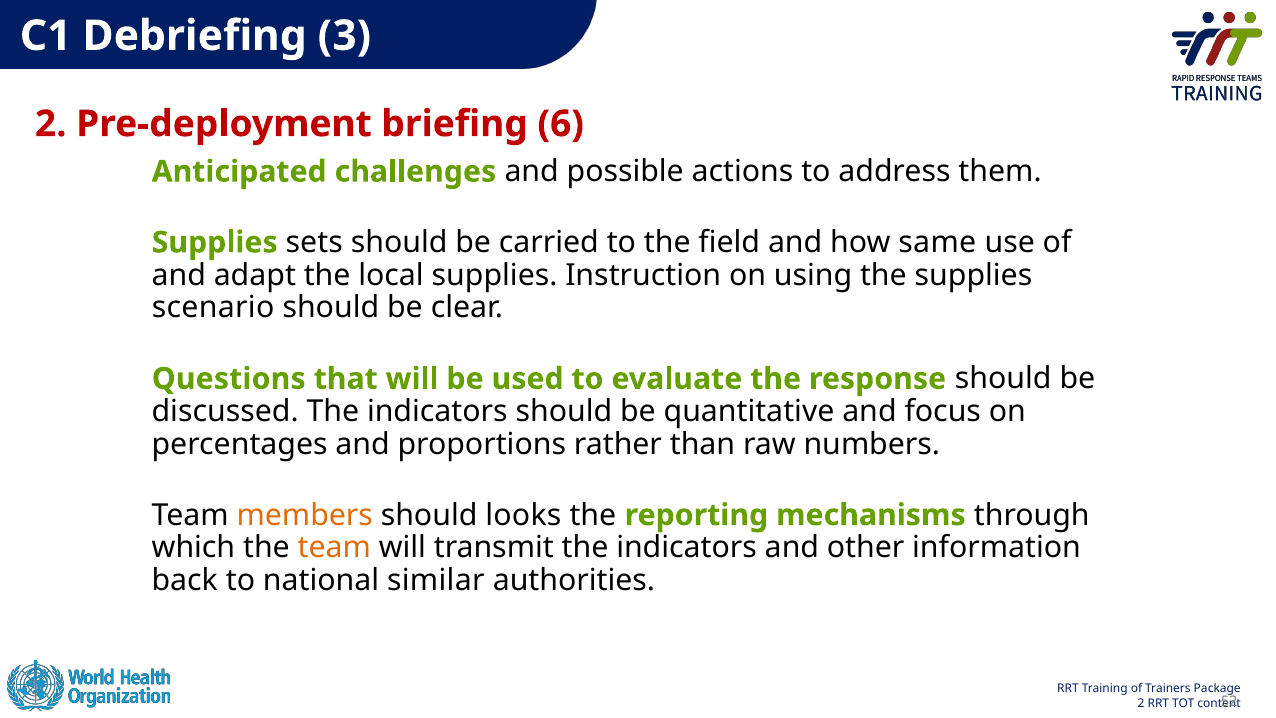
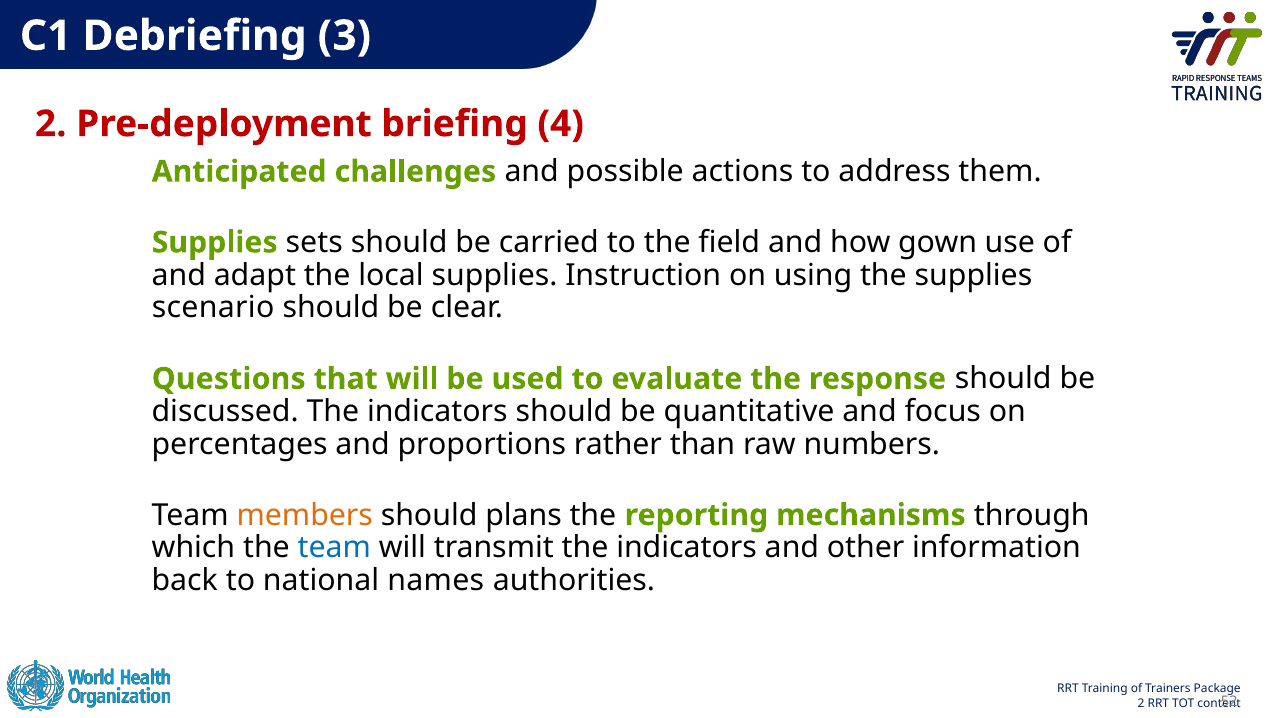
6: 6 -> 4
same: same -> gown
looks: looks -> plans
team at (334, 548) colour: orange -> blue
similar: similar -> names
